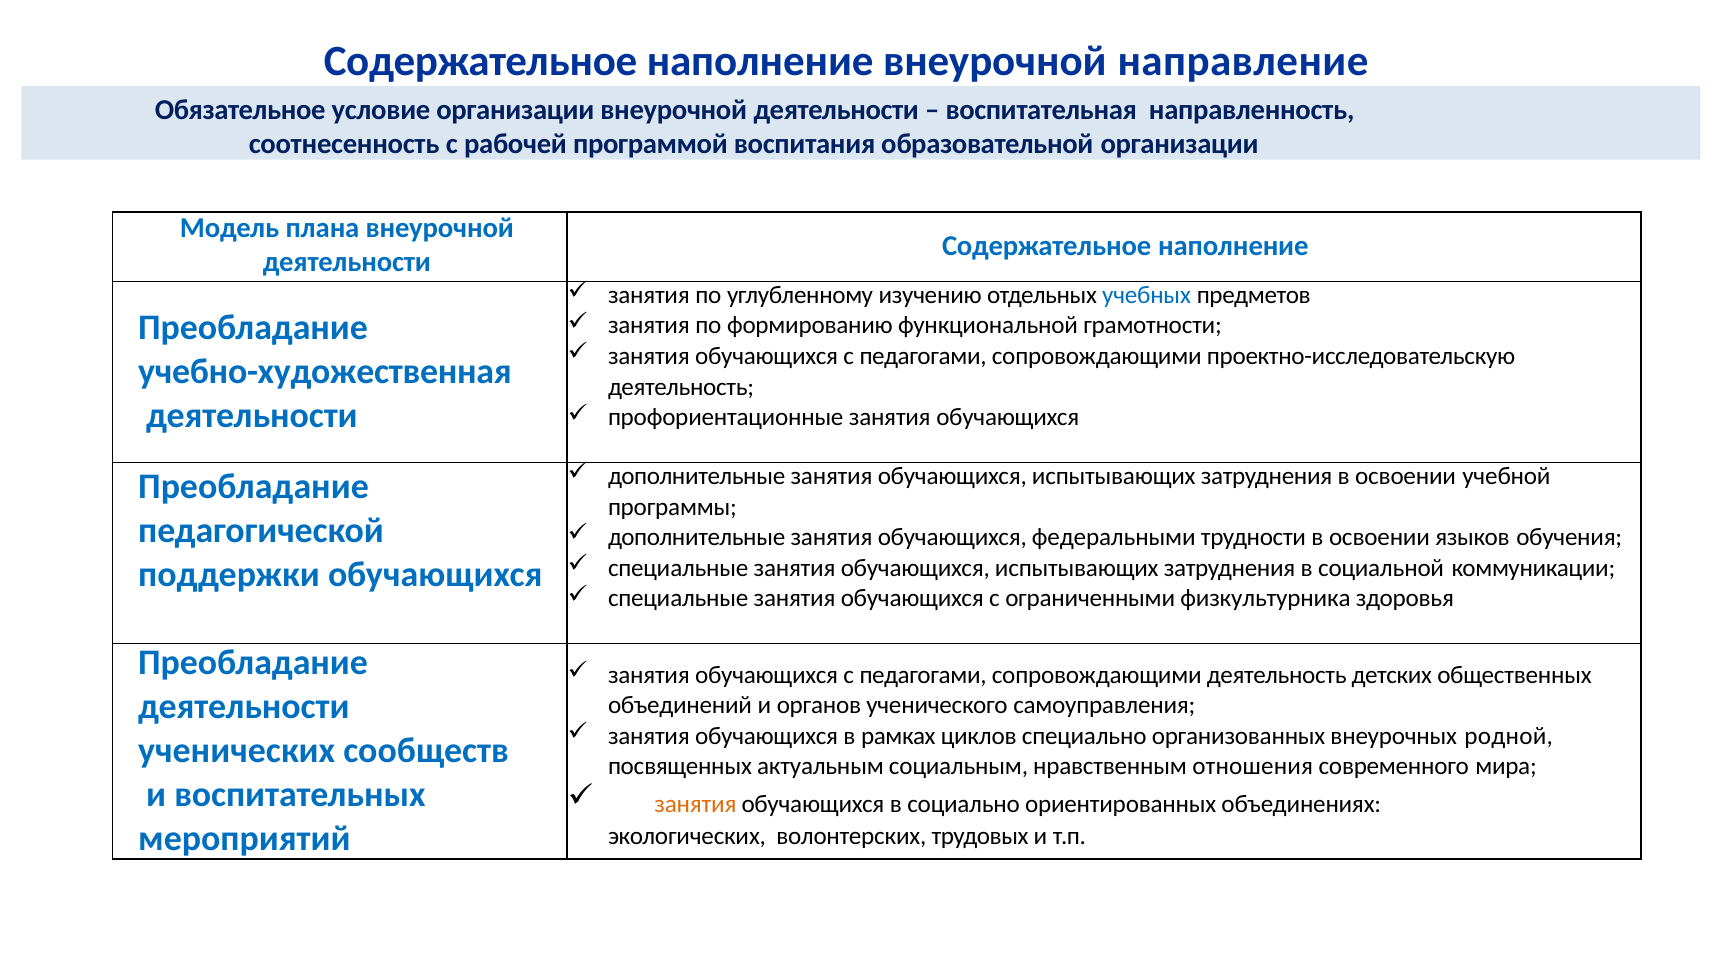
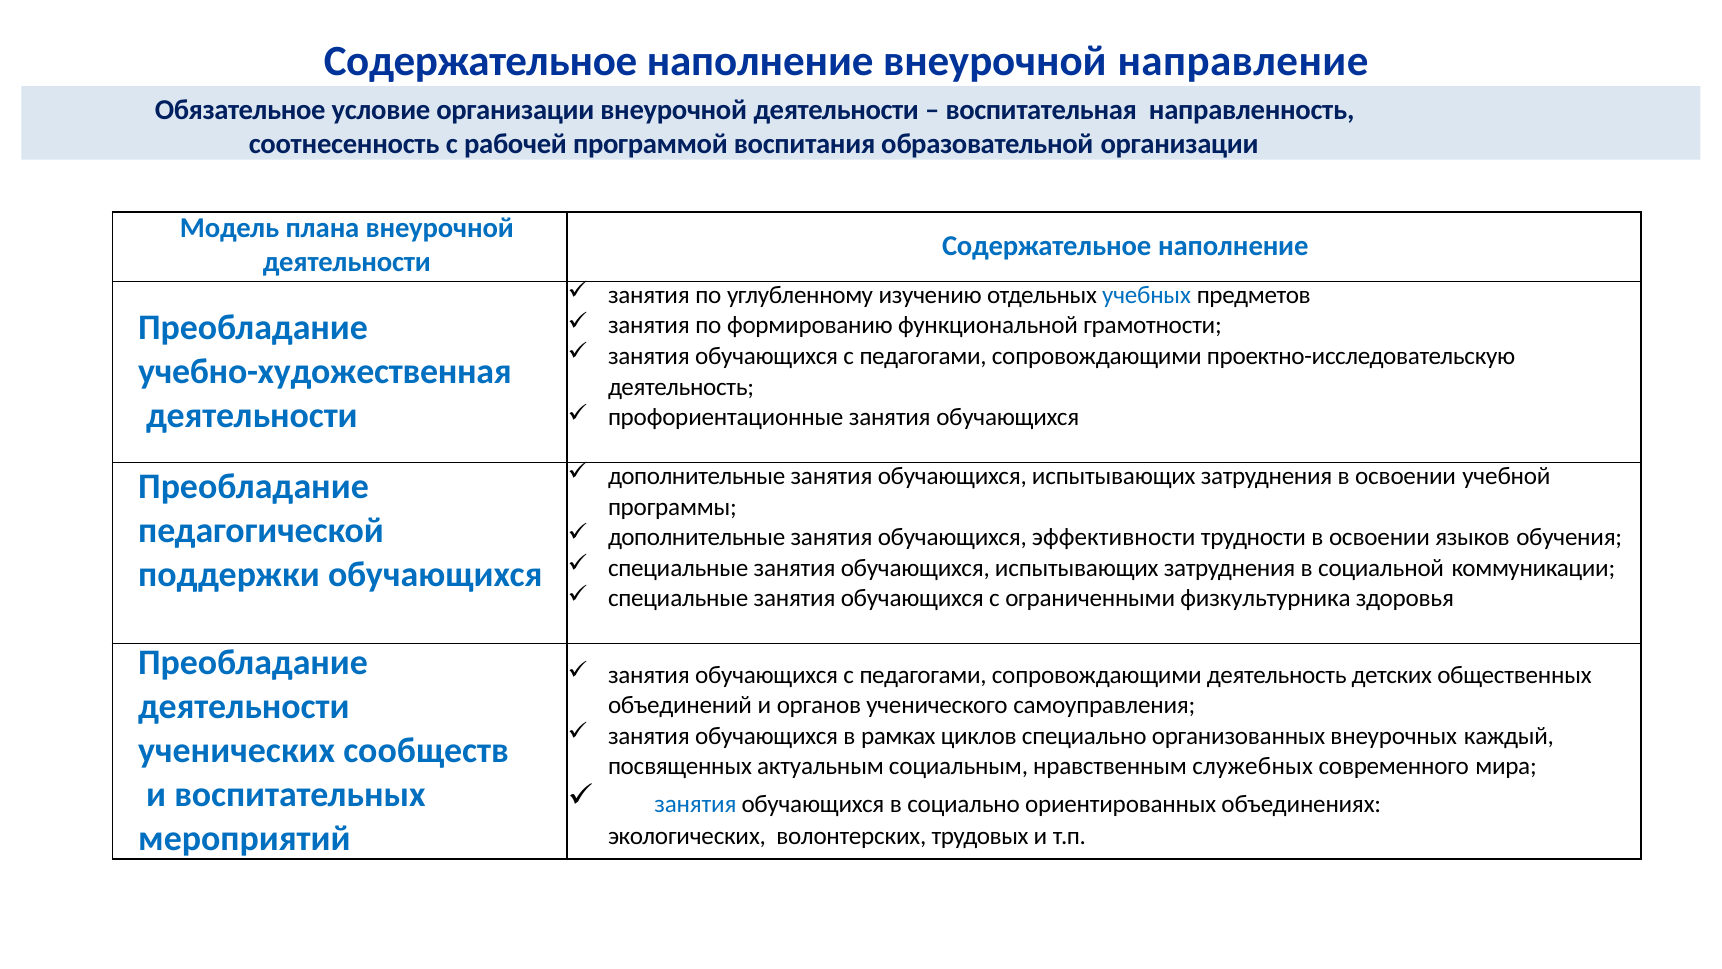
федеральными: федеральными -> эффективности
родной: родной -> каждый
отношения: отношения -> служебных
занятия at (695, 804) colour: orange -> blue
